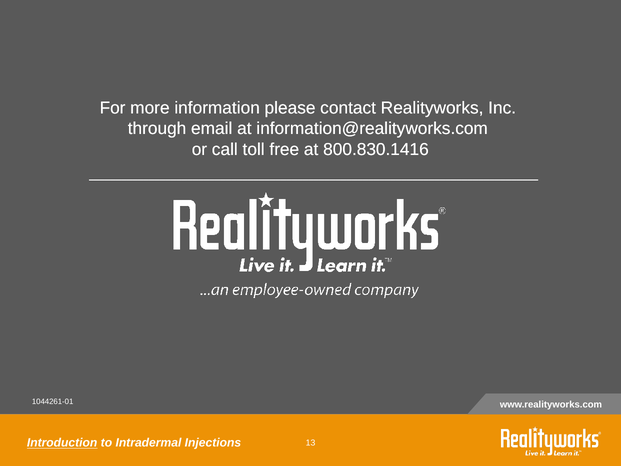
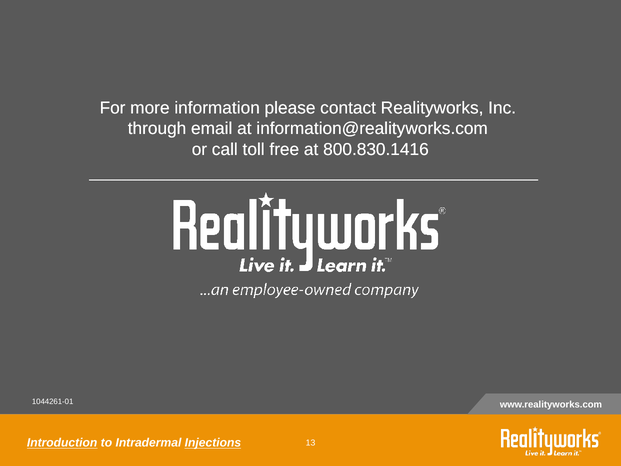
Injections underline: none -> present
